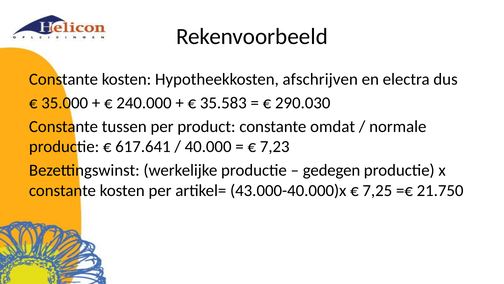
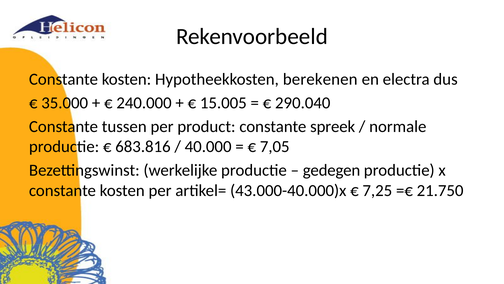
afschrijven: afschrijven -> berekenen
35.583: 35.583 -> 15.005
290.030: 290.030 -> 290.040
omdat: omdat -> spreek
617.641: 617.641 -> 683.816
7,23: 7,23 -> 7,05
